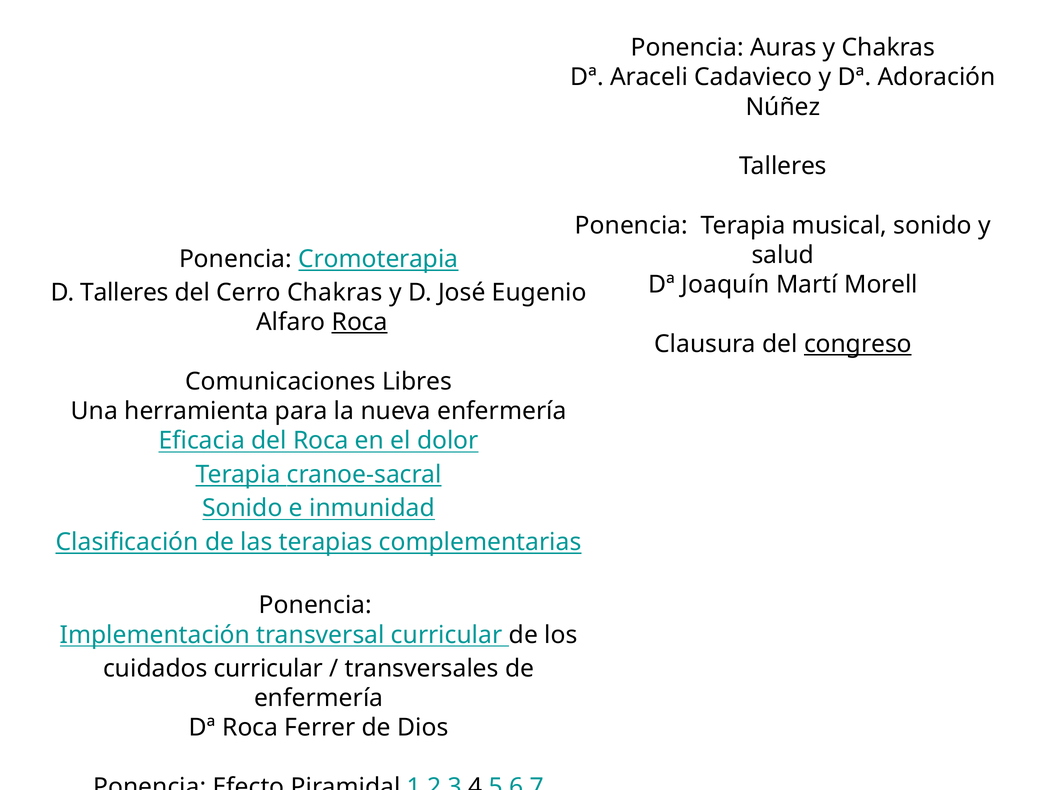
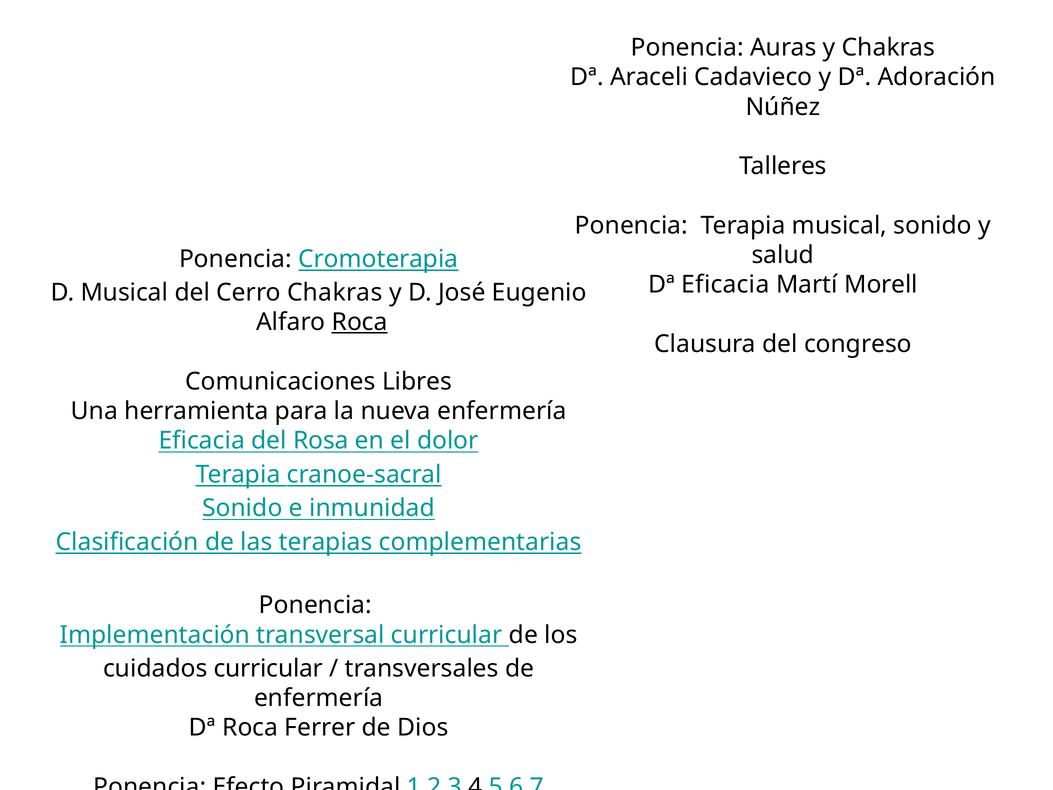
Dª Joaquín: Joaquín -> Eficacia
D Talleres: Talleres -> Musical
congreso underline: present -> none
del Roca: Roca -> Rosa
